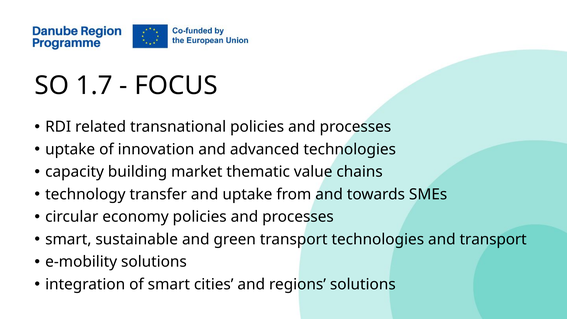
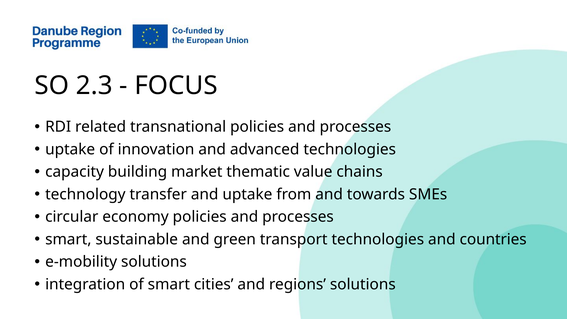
1.7: 1.7 -> 2.3
and transport: transport -> countries
